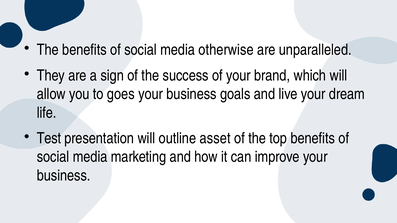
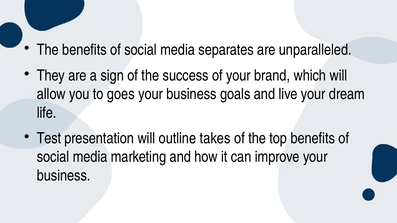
otherwise: otherwise -> separates
asset: asset -> takes
